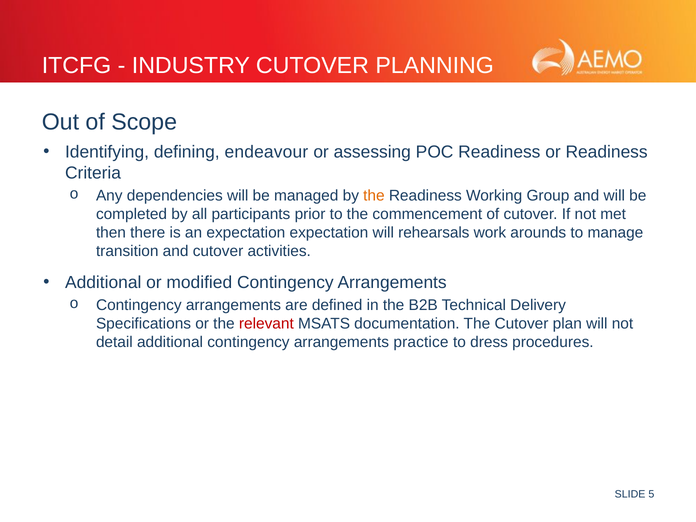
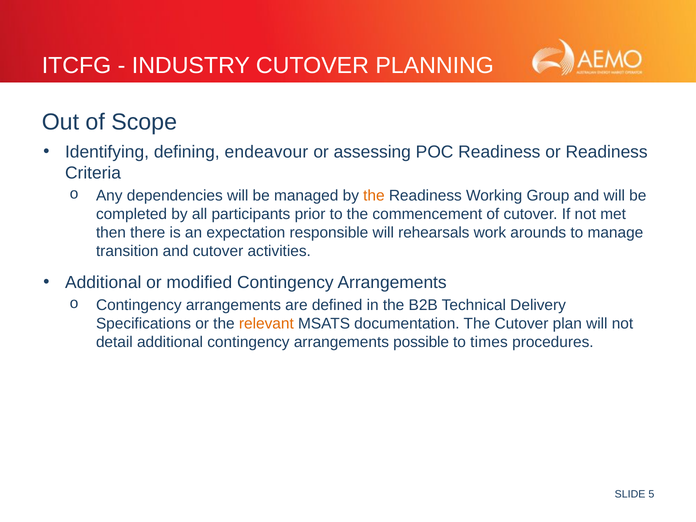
expectation expectation: expectation -> responsible
relevant colour: red -> orange
practice: practice -> possible
dress: dress -> times
